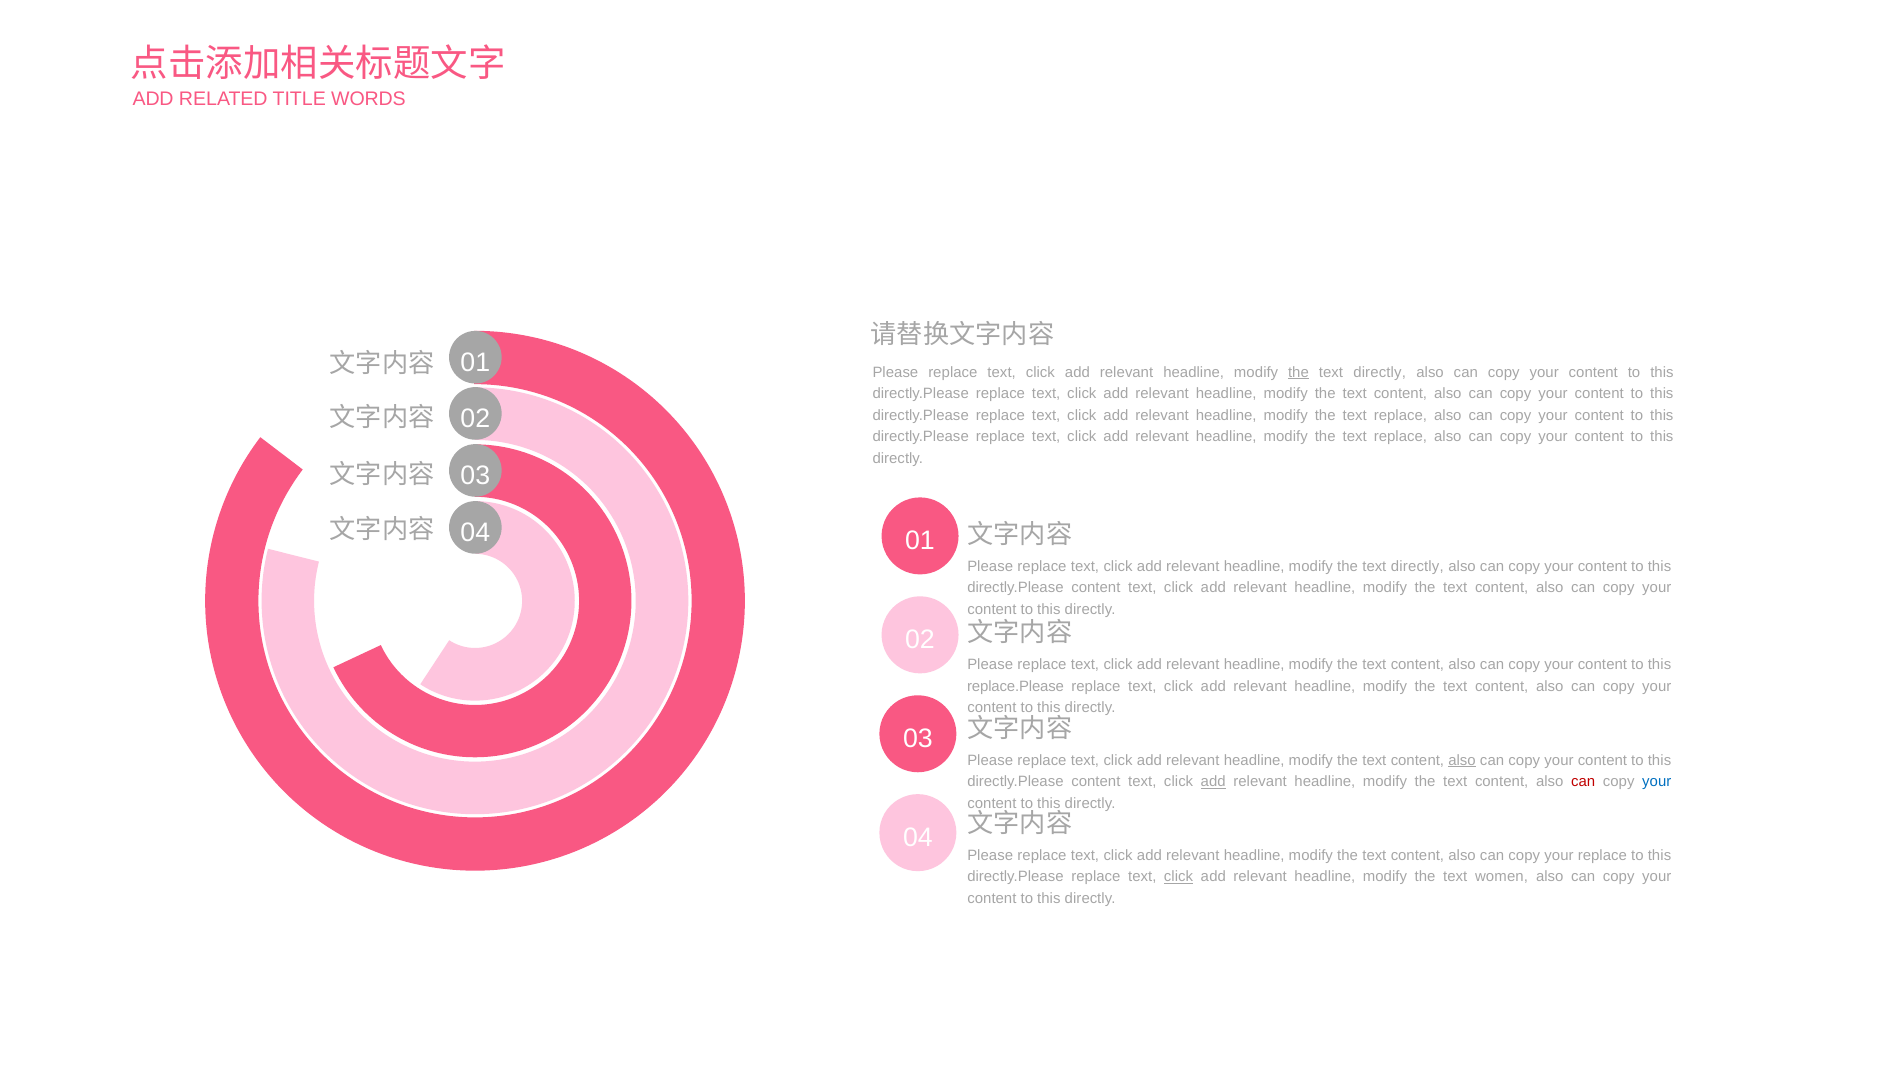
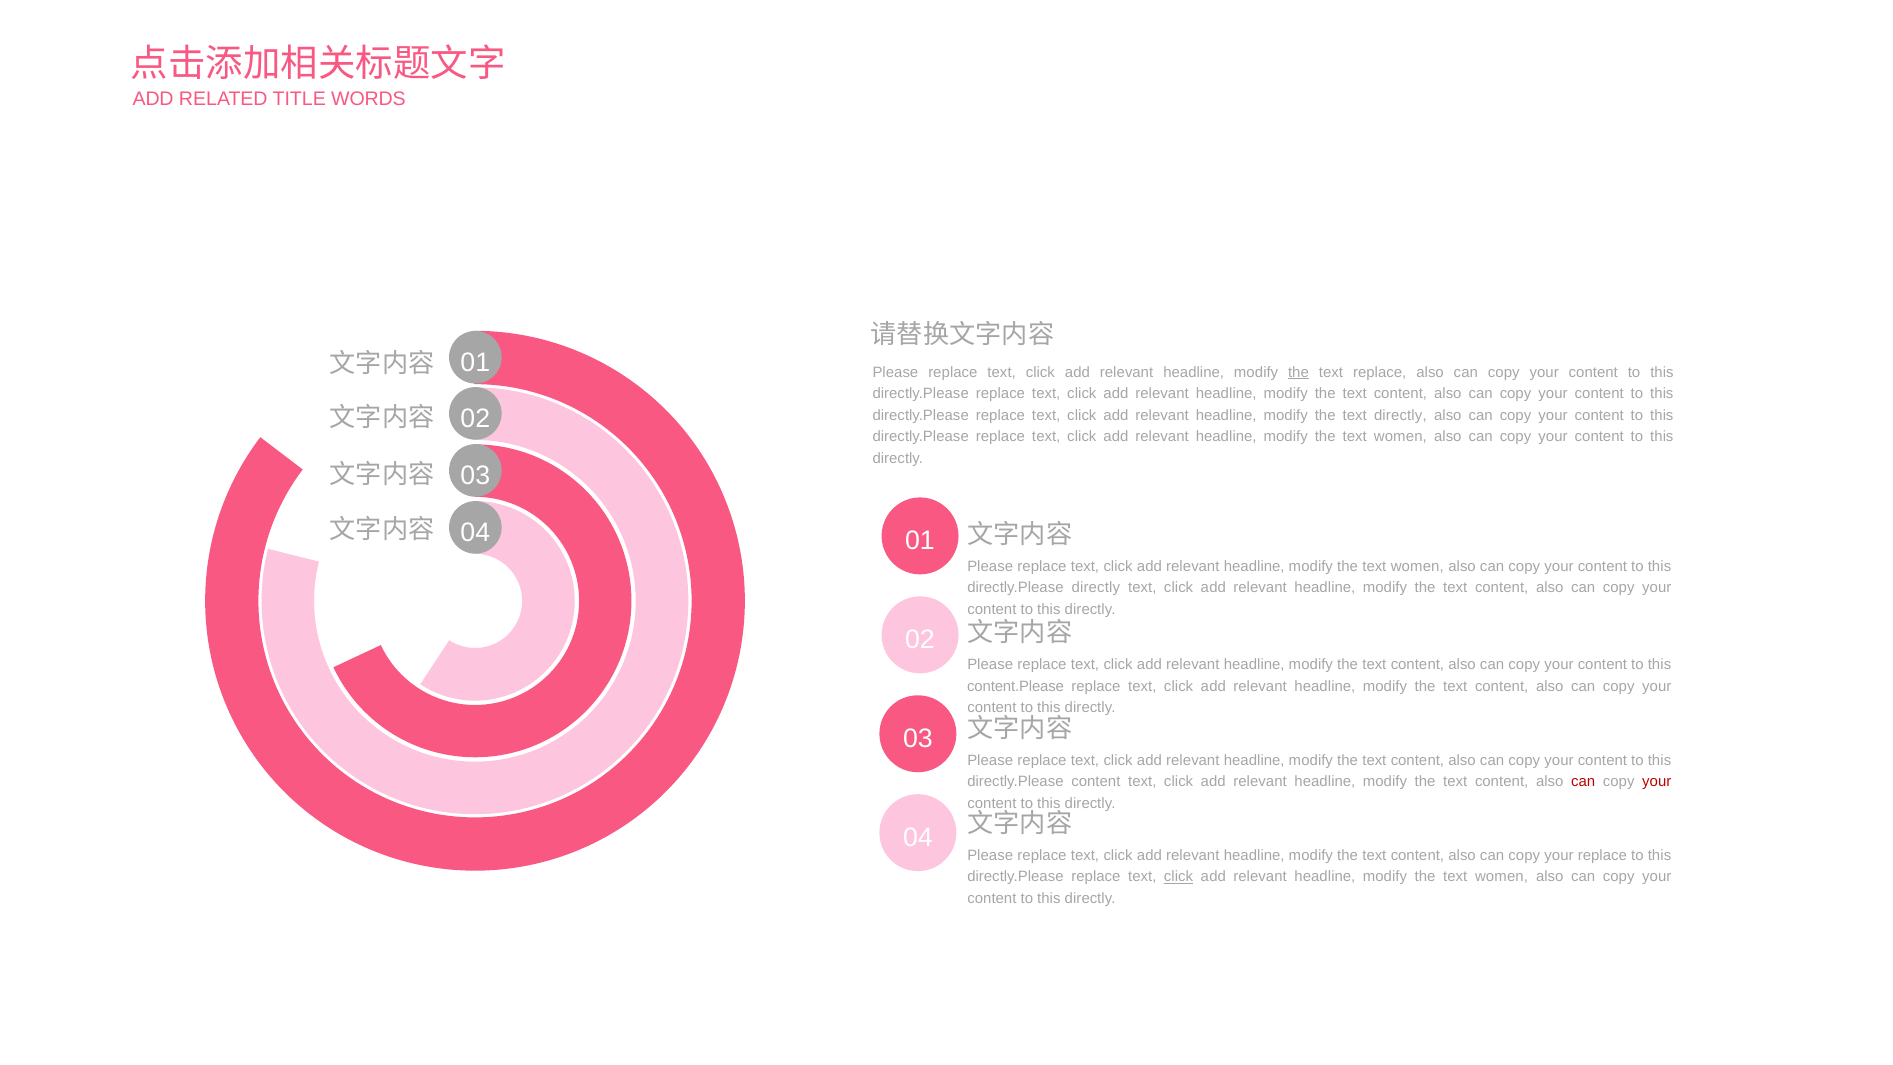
directly at (1380, 372): directly -> replace
replace at (1400, 415): replace -> directly
replace at (1400, 437): replace -> women
directly at (1417, 566): directly -> women
content at (1096, 588): content -> directly
replace.Please: replace.Please -> content.Please
also at (1462, 760) underline: present -> none
add at (1213, 781) underline: present -> none
your at (1657, 781) colour: blue -> red
